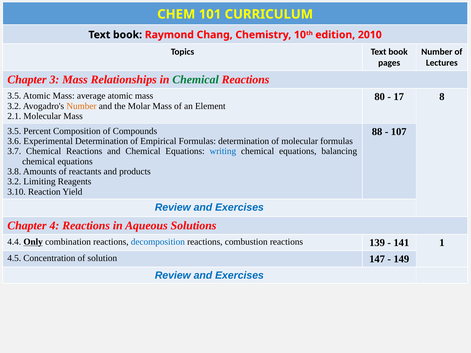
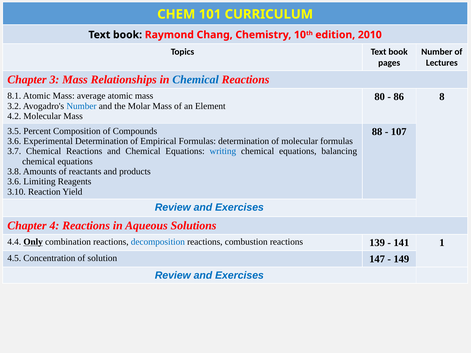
Chemical at (196, 80) colour: green -> blue
3.5 at (14, 96): 3.5 -> 8.1
17: 17 -> 86
Number at (81, 106) colour: orange -> blue
2.1: 2.1 -> 4.2
3.2 at (14, 182): 3.2 -> 3.6
